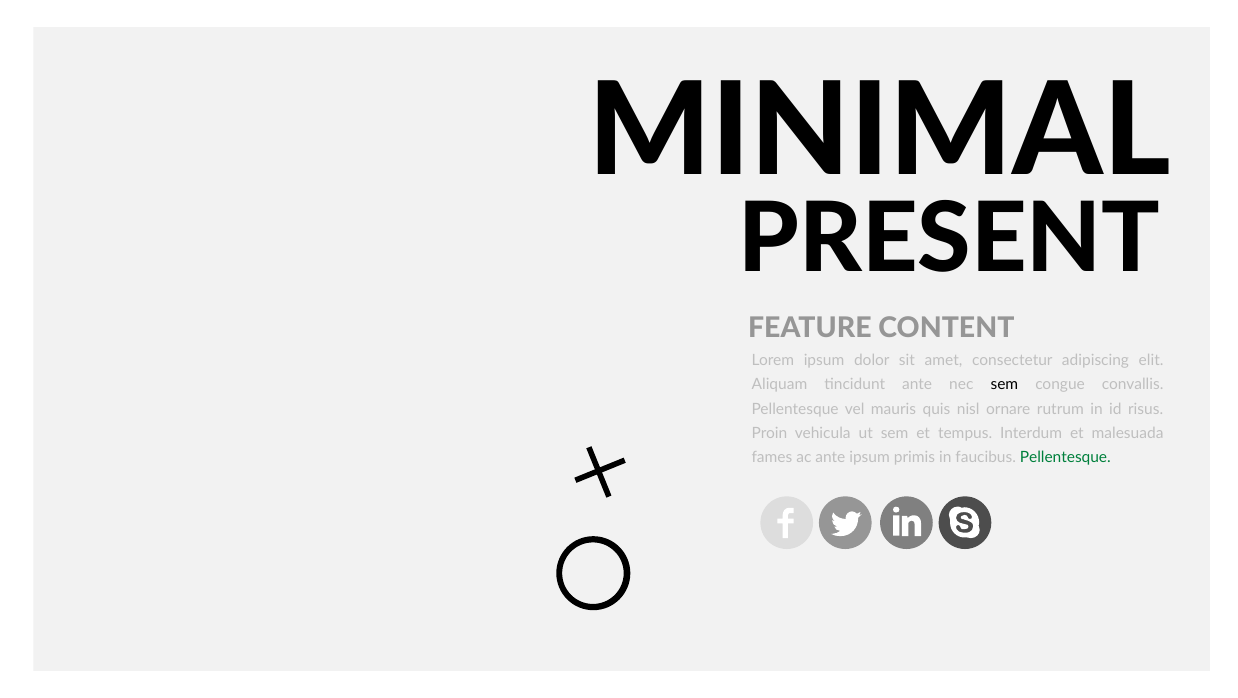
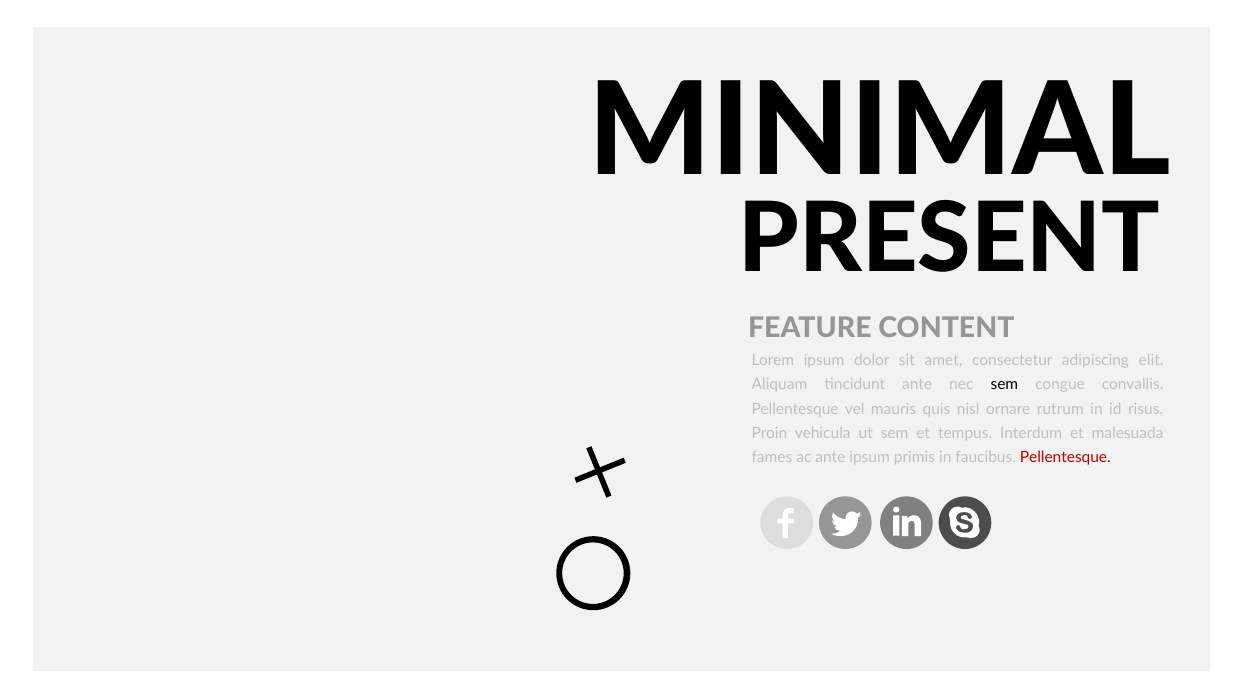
Pellentesque at (1065, 457) colour: green -> red
